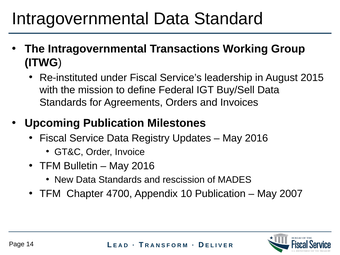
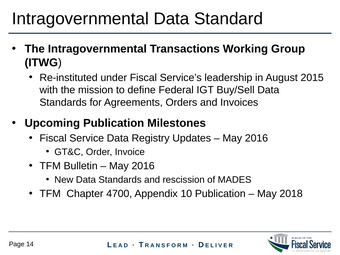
2007: 2007 -> 2018
